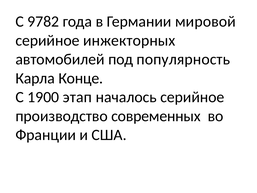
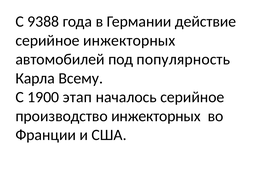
9782: 9782 -> 9388
мировой: мировой -> действие
Конце: Конце -> Всему
производство современных: современных -> инжекторных
